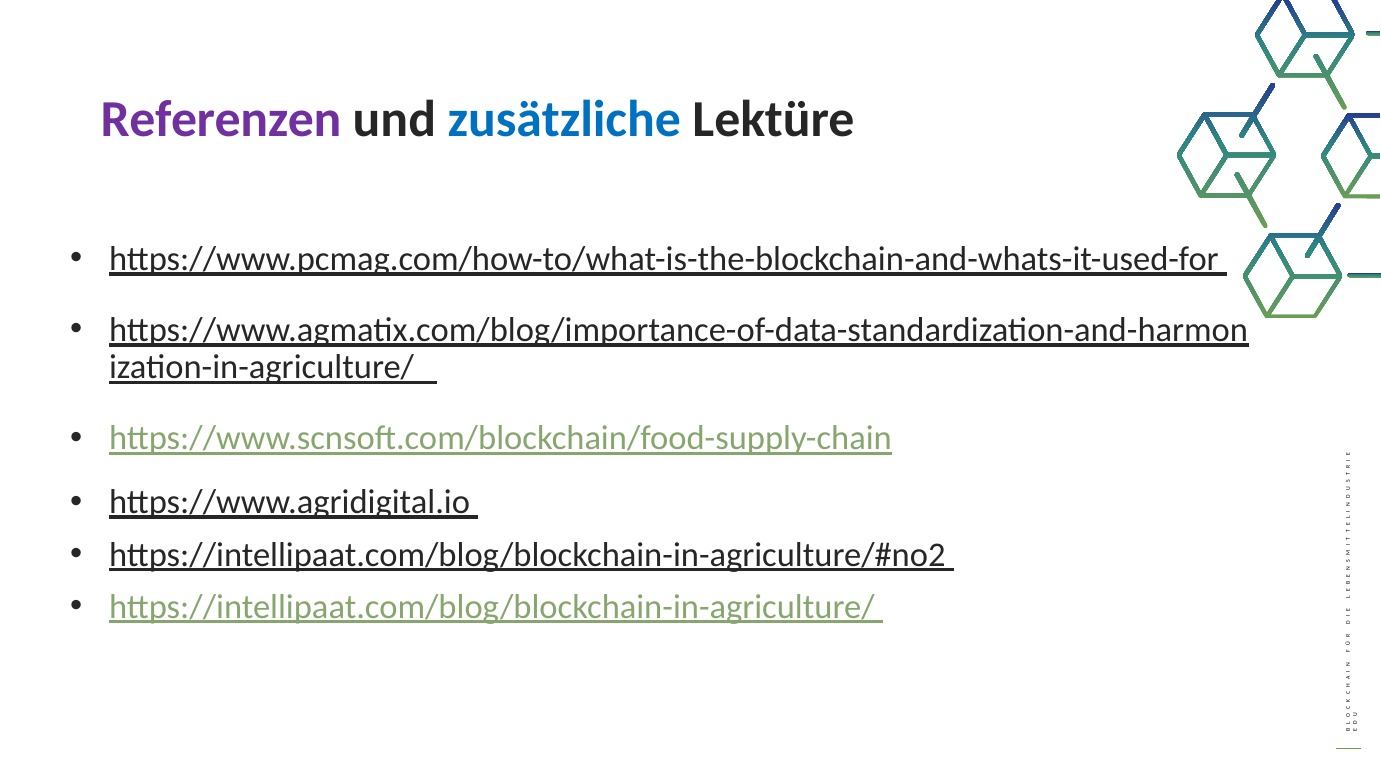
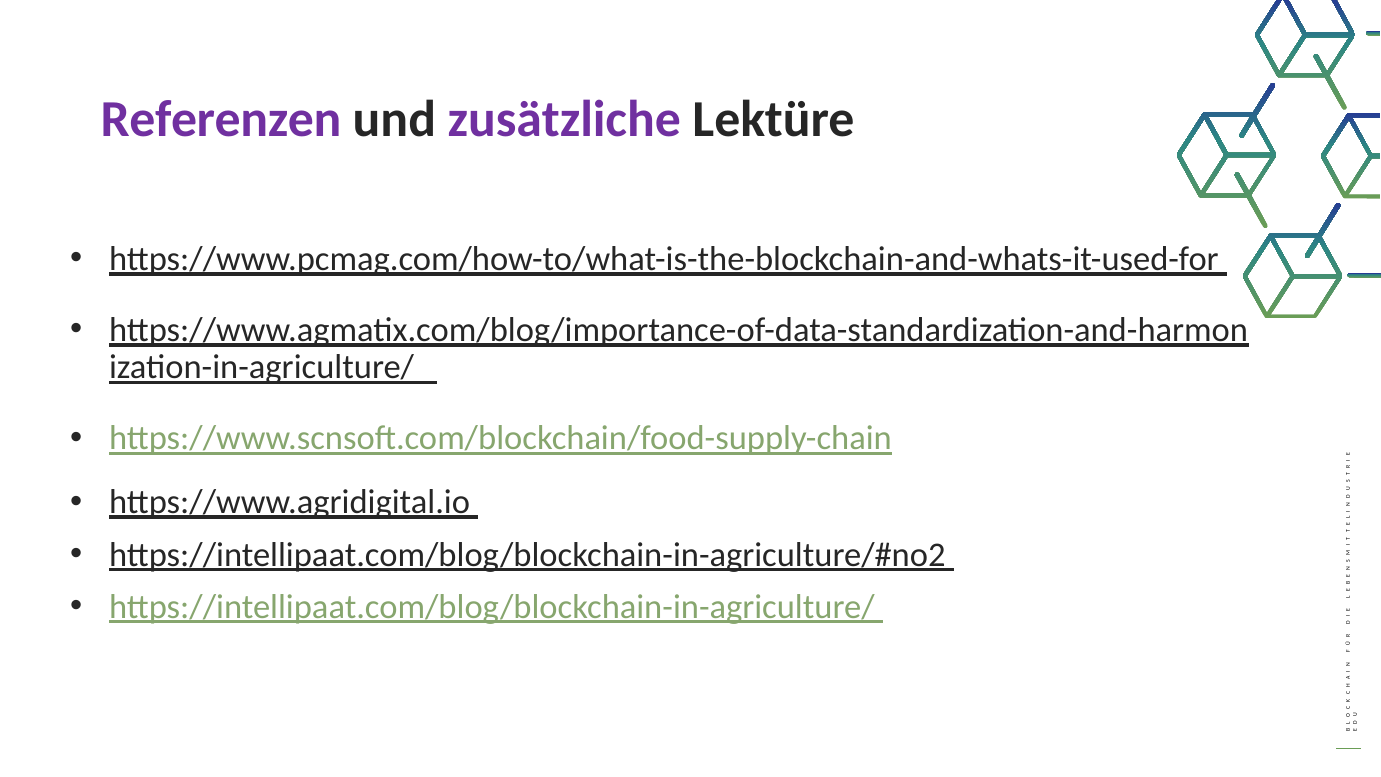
zusätzliche colour: blue -> purple
